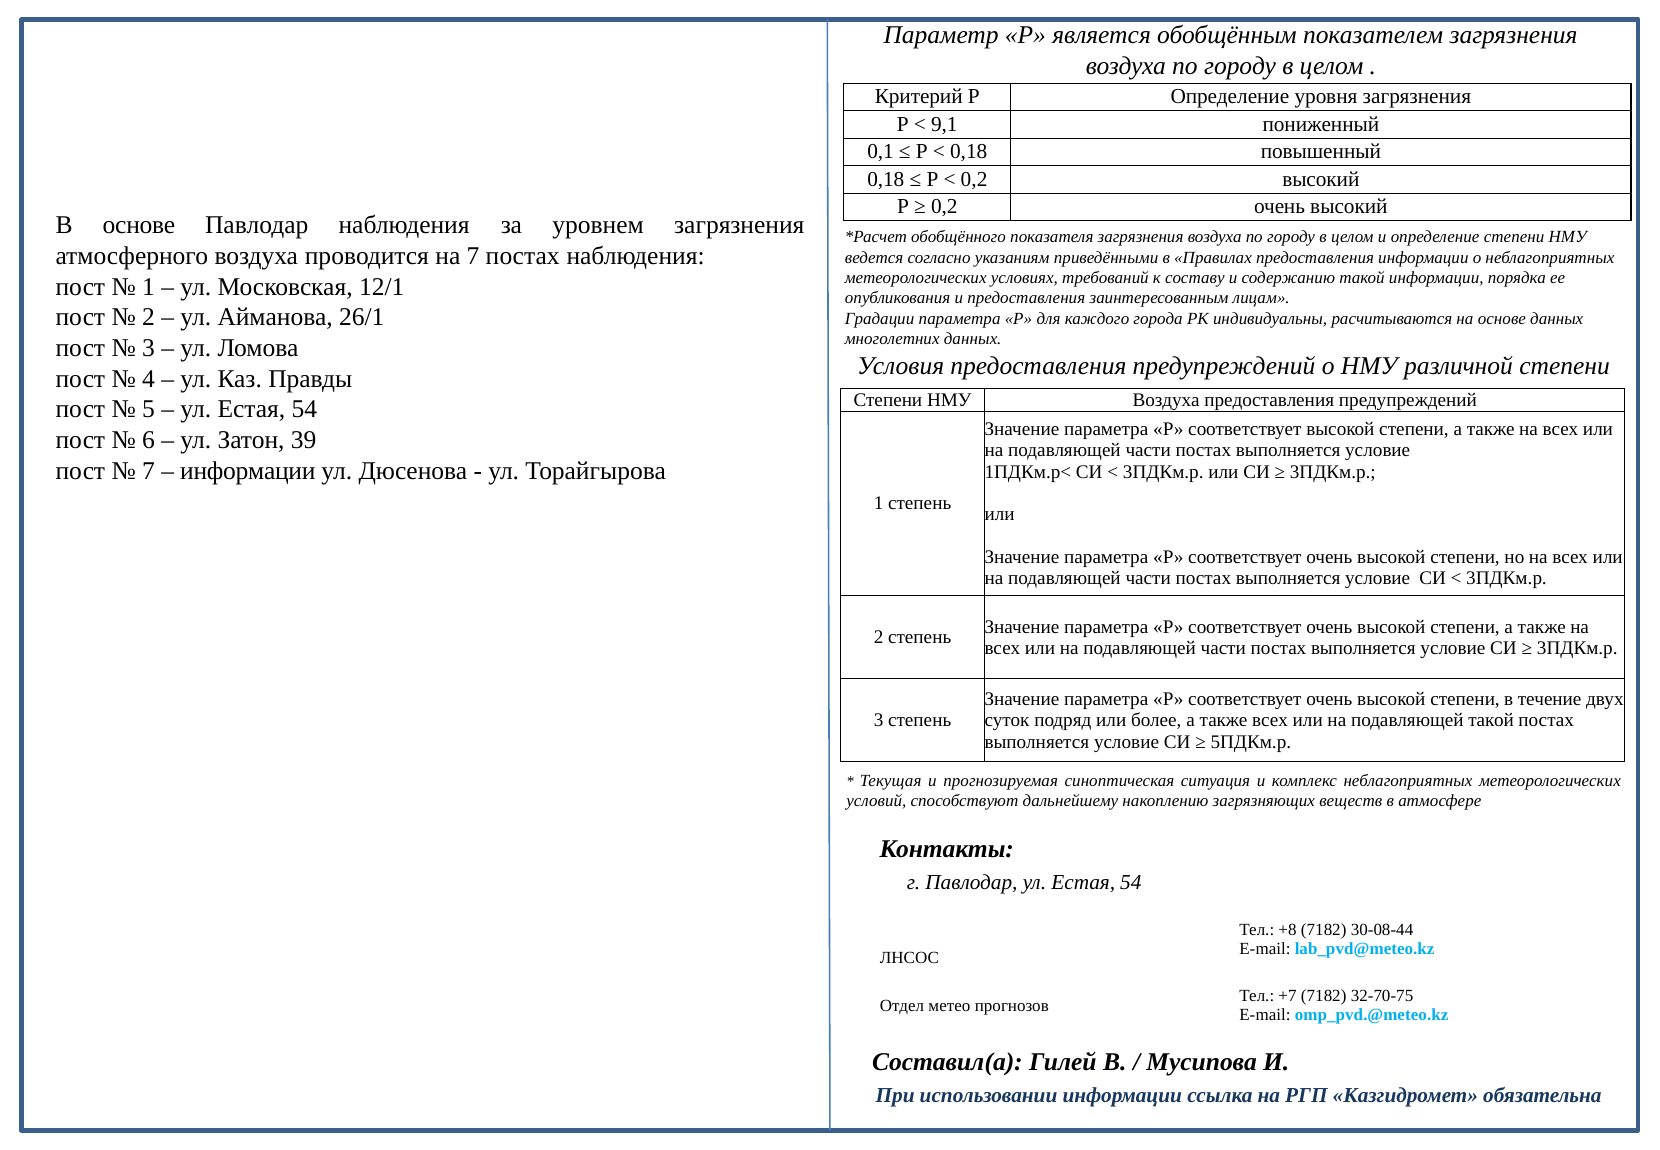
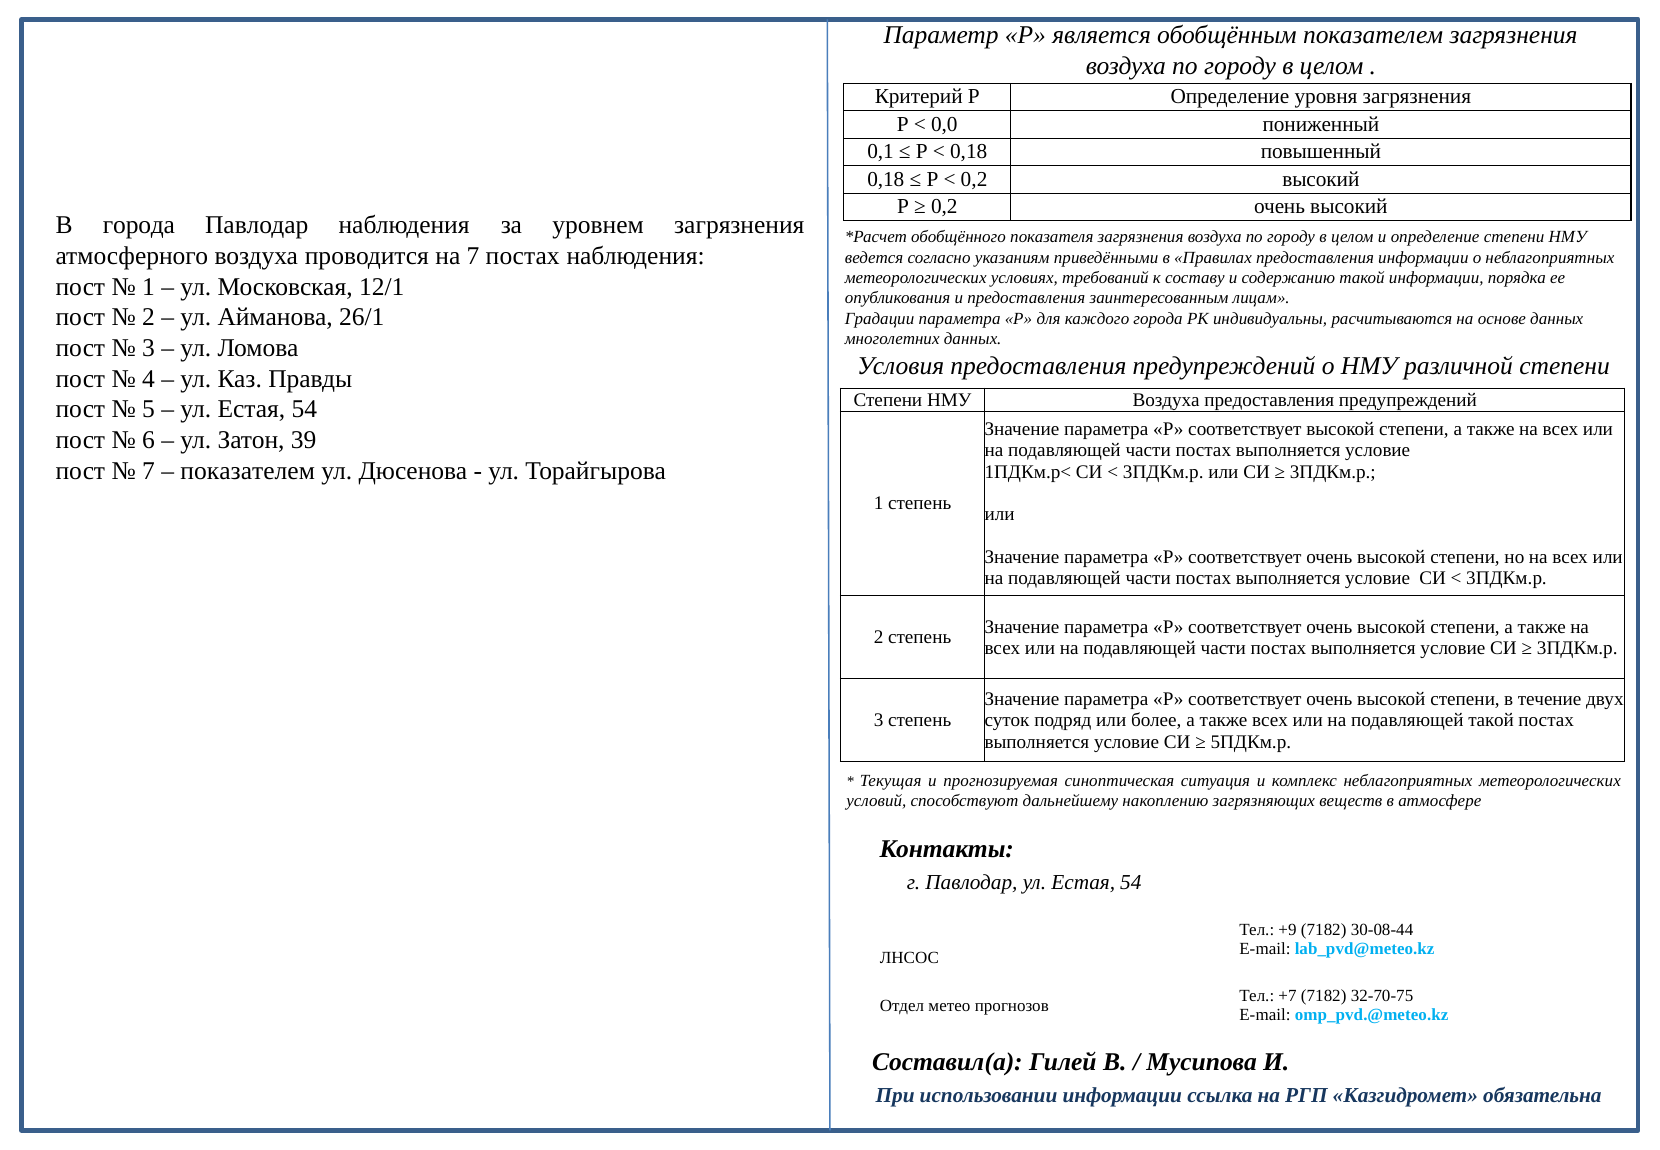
9,1: 9,1 -> 0,0
В основе: основе -> города
информации at (248, 470): информации -> показателем
+8: +8 -> +9
